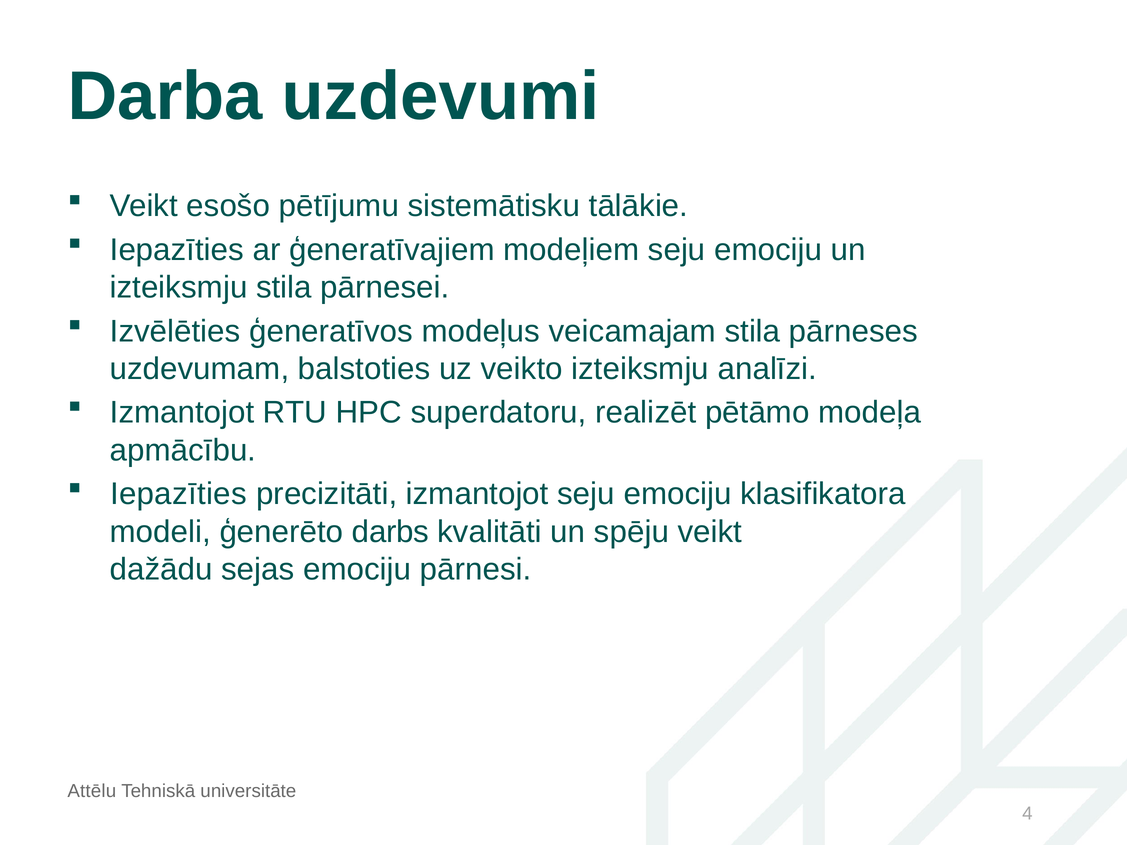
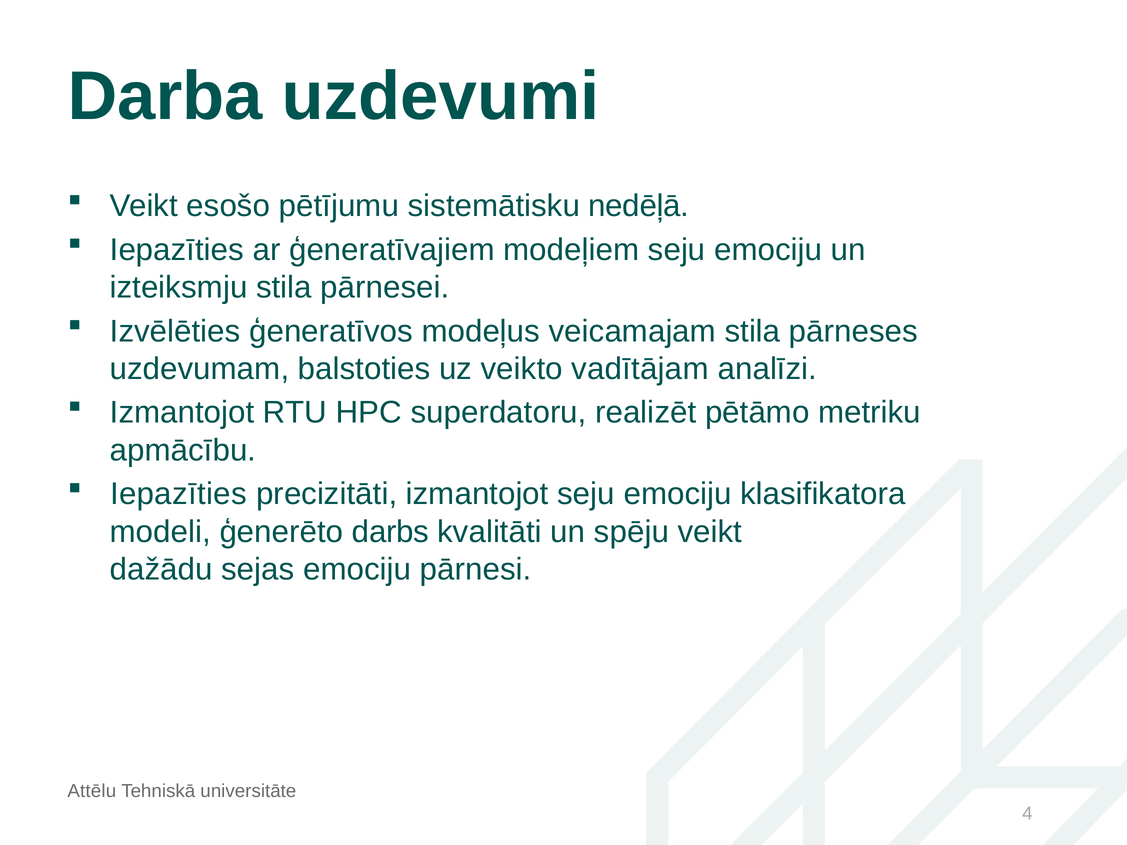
tālākie: tālākie -> nedēļā
veikto izteiksmju: izteiksmju -> vadītājam
modeļa: modeļa -> metriku
